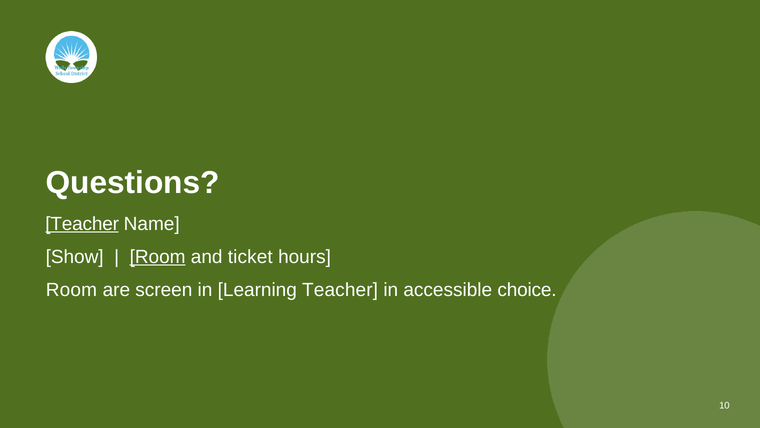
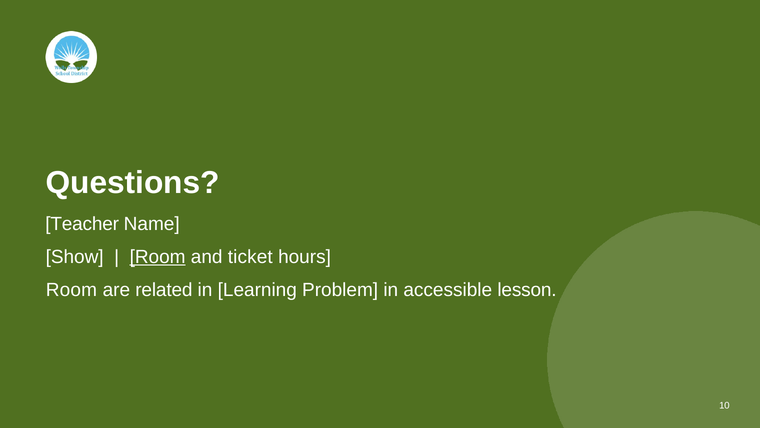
Teacher at (82, 224) underline: present -> none
screen: screen -> related
Learning Teacher: Teacher -> Problem
choice: choice -> lesson
